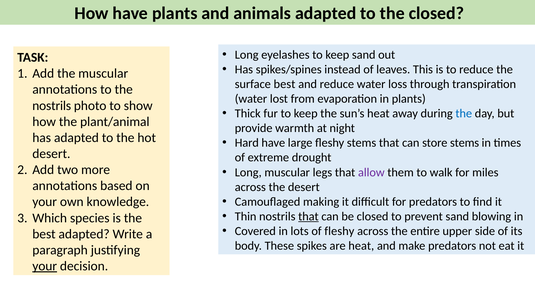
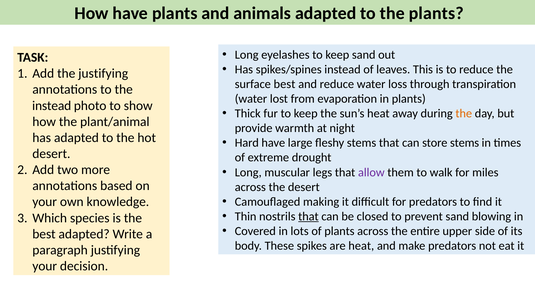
the closed: closed -> plants
the muscular: muscular -> justifying
nostrils at (52, 106): nostrils -> instead
the at (464, 113) colour: blue -> orange
of fleshy: fleshy -> plants
your at (45, 266) underline: present -> none
